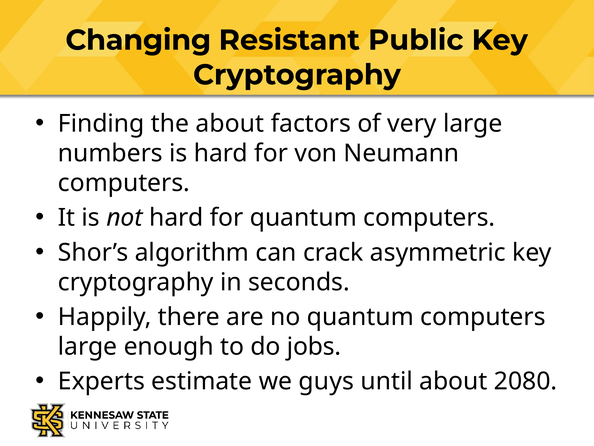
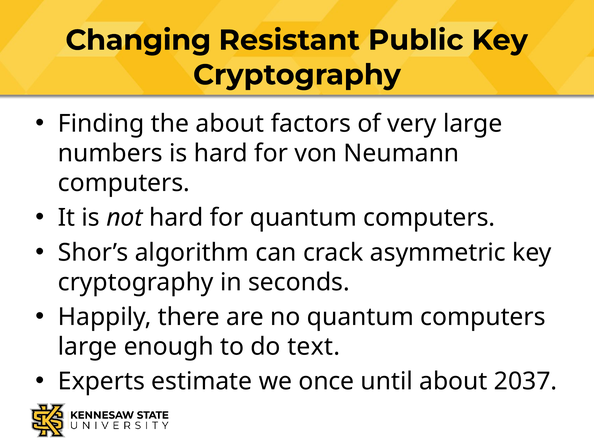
jobs: jobs -> text
guys: guys -> once
2080: 2080 -> 2037
